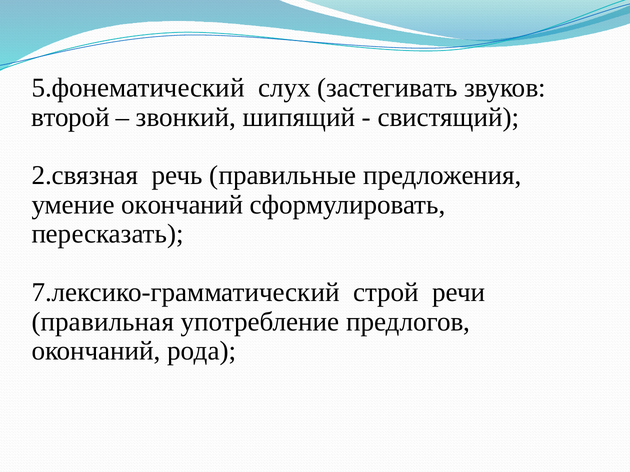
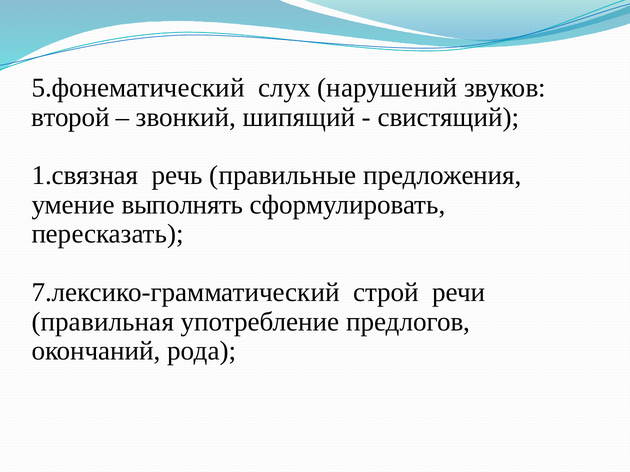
застегивать: застегивать -> нарушений
2.связная: 2.связная -> 1.связная
умение окончаний: окончаний -> выполнять
